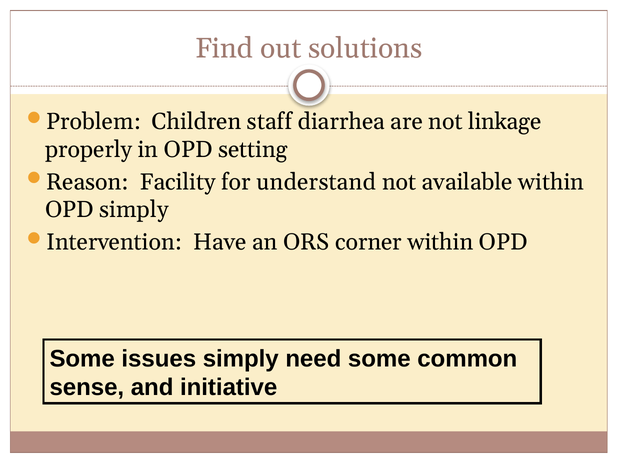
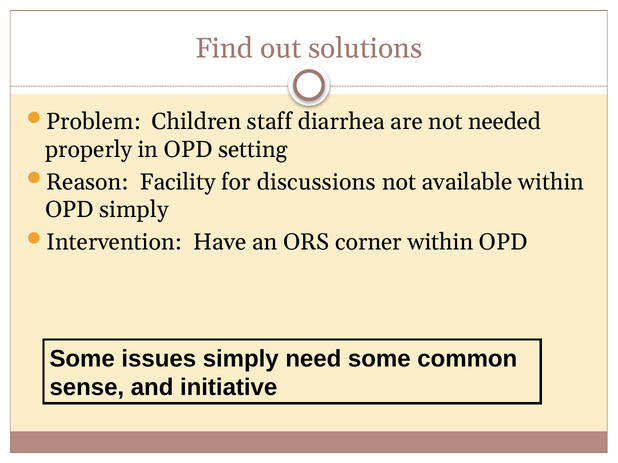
linkage: linkage -> needed
understand: understand -> discussions
